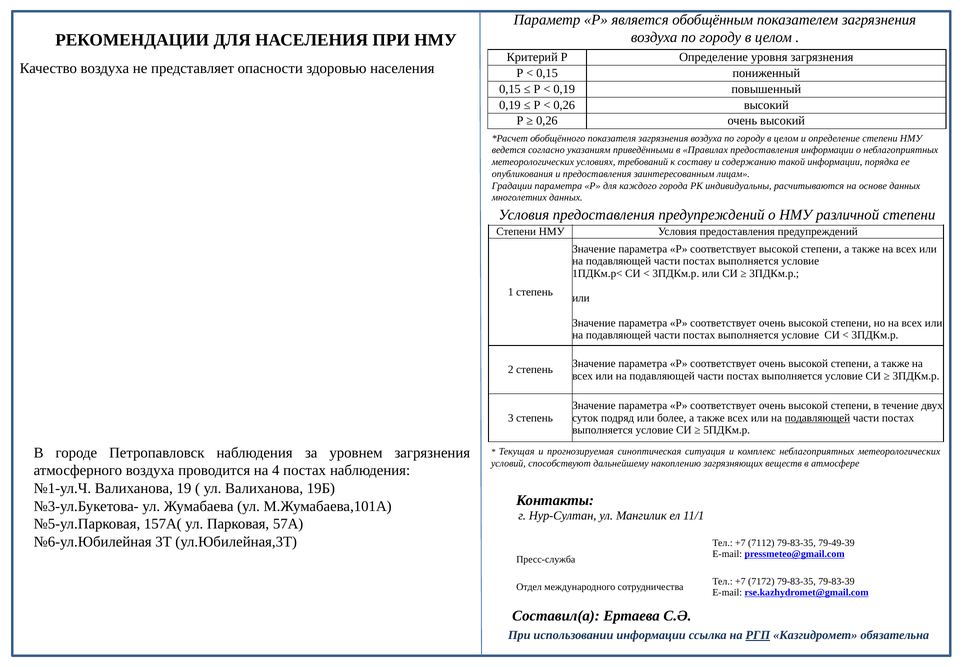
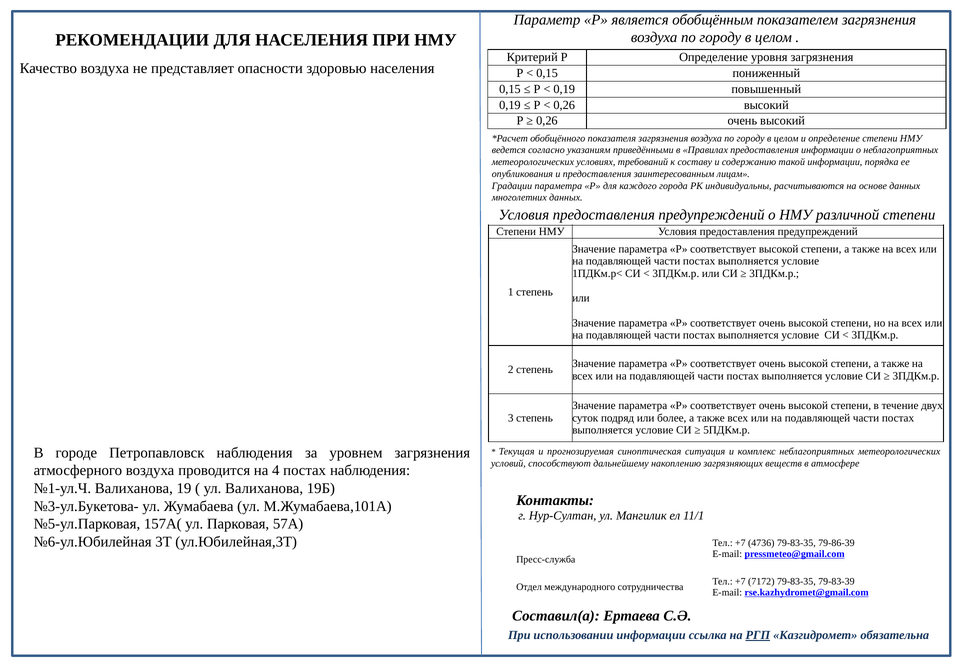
подавляющей at (817, 418) underline: present -> none
7112: 7112 -> 4736
79-49-39: 79-49-39 -> 79-86-39
